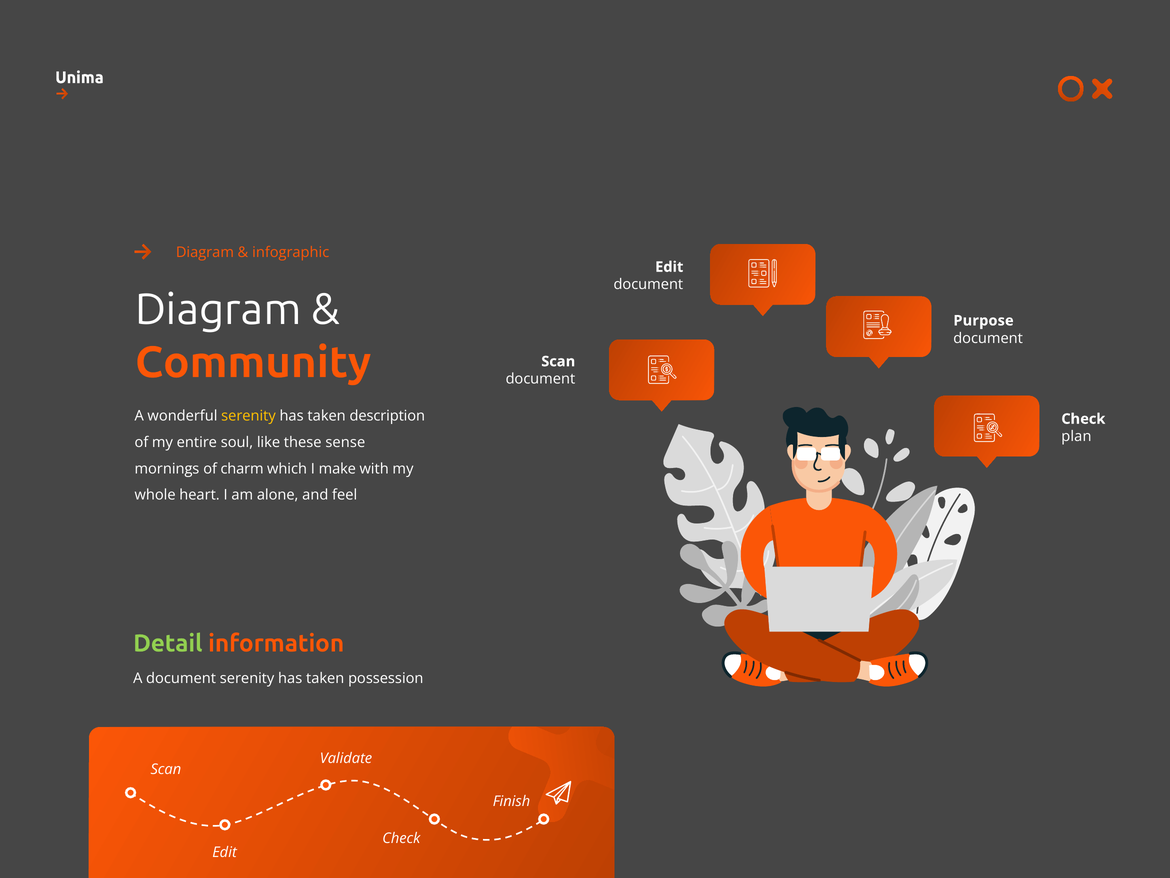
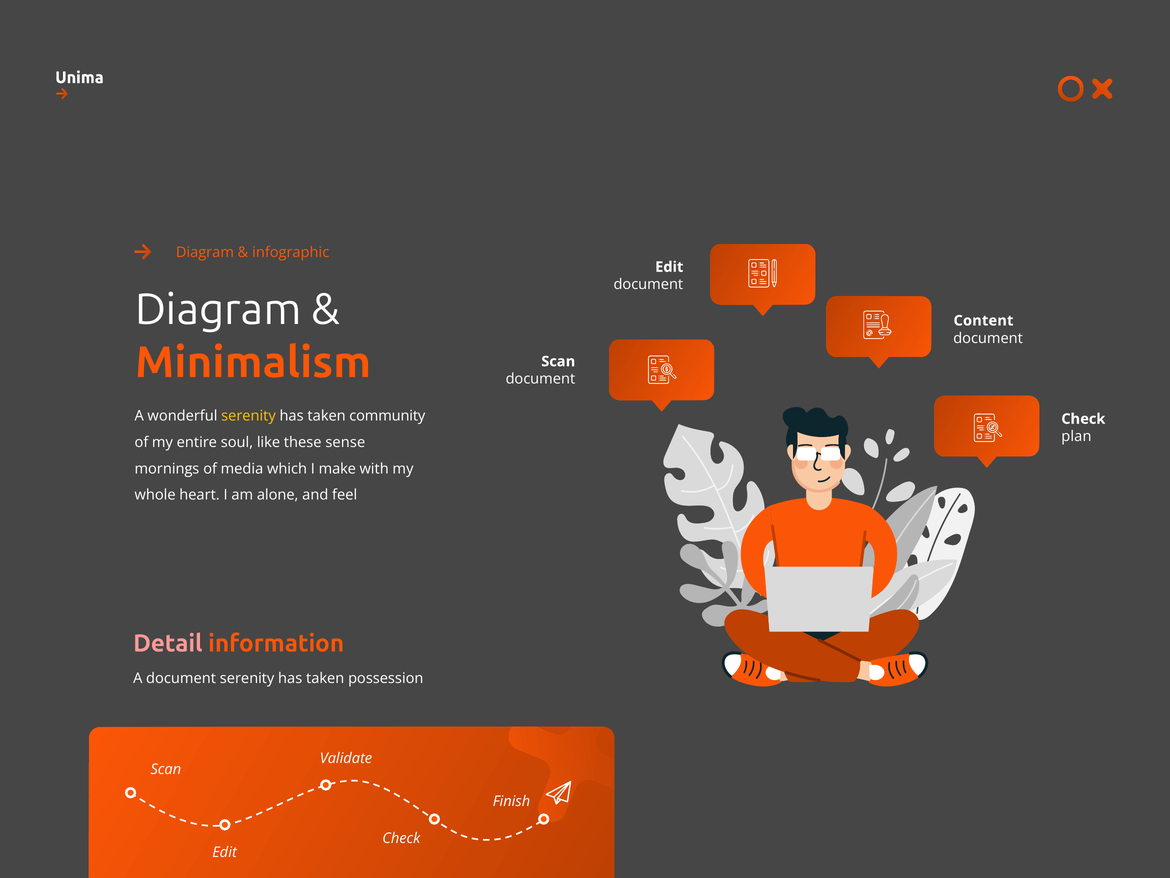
Purpose: Purpose -> Content
Community: Community -> Minimalism
description: description -> community
charm: charm -> media
Detail colour: light green -> pink
